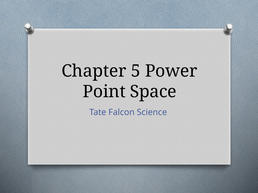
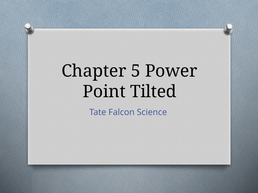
Space: Space -> Tilted
